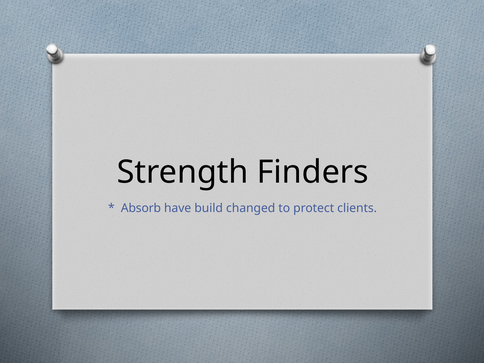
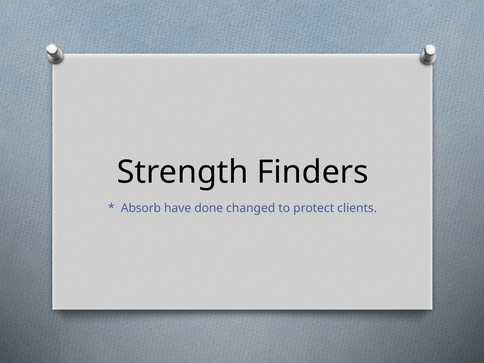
build: build -> done
